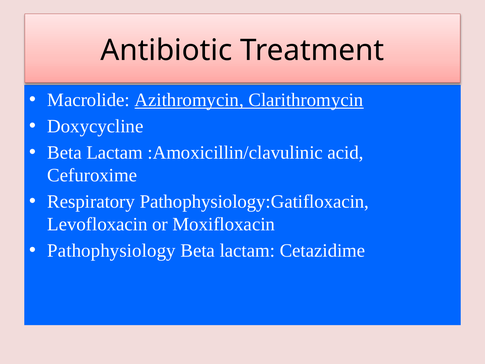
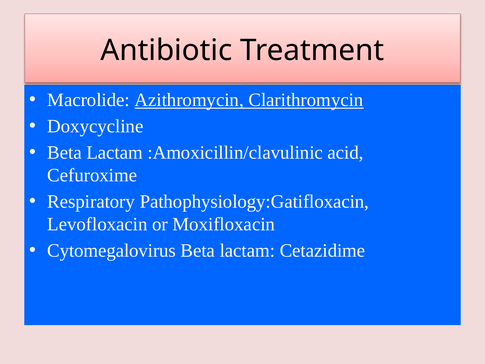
Pathophysiology: Pathophysiology -> Cytomegalovirus
